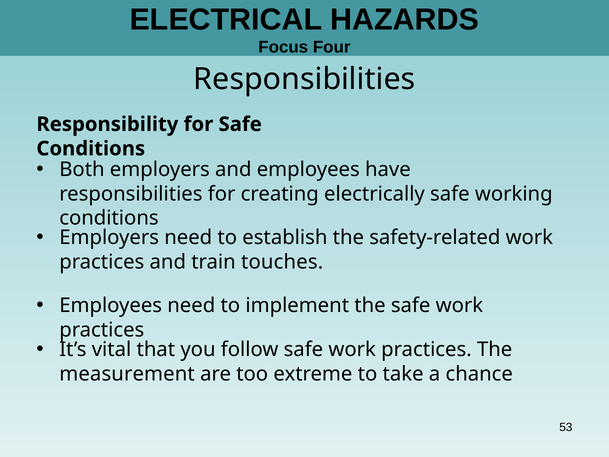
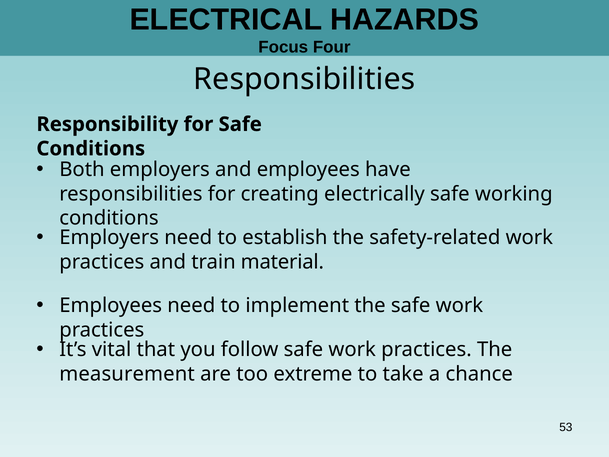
touches: touches -> material
